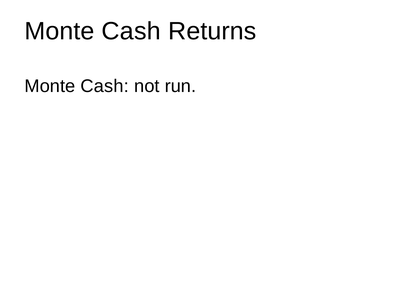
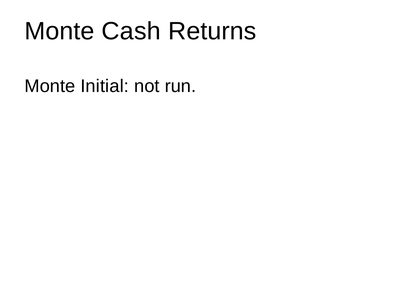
Cash at (105, 86): Cash -> Initial
